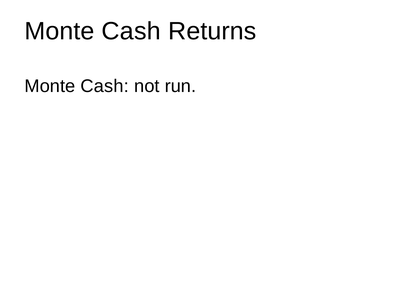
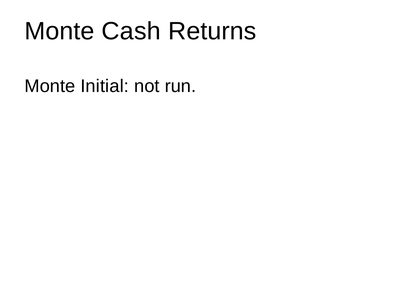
Cash at (105, 86): Cash -> Initial
